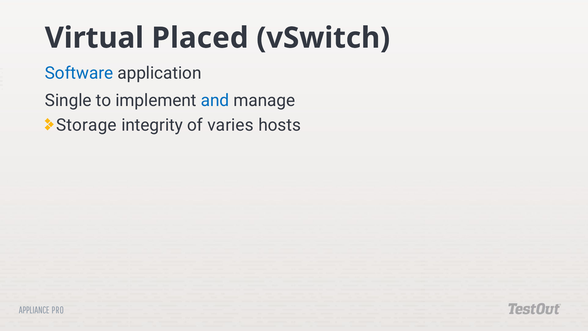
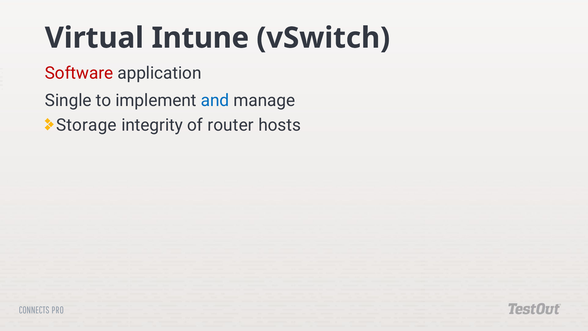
Placed: Placed -> Intune
Software colour: blue -> red
varies: varies -> router
APPLIANCE: APPLIANCE -> CONNECTS
